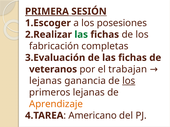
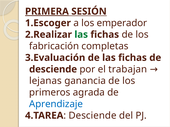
posesiones: posesiones -> emperador
veteranos at (53, 70): veteranos -> desciende
los at (129, 81) underline: present -> none
primeros lejanas: lejanas -> agrada
Aprendizaje colour: orange -> blue
Americano at (93, 116): Americano -> Desciende
